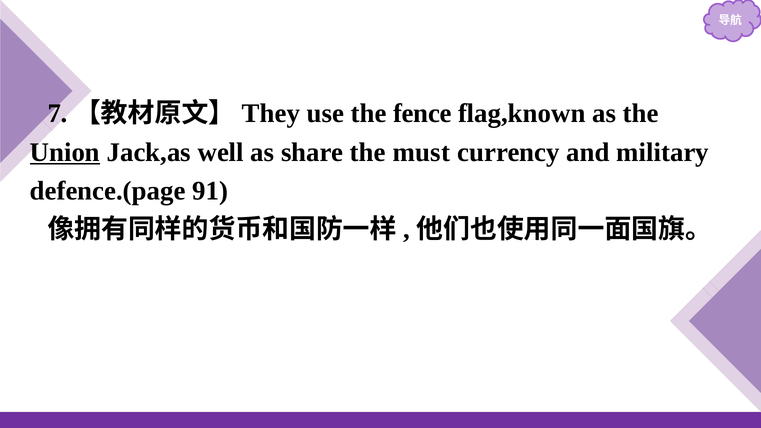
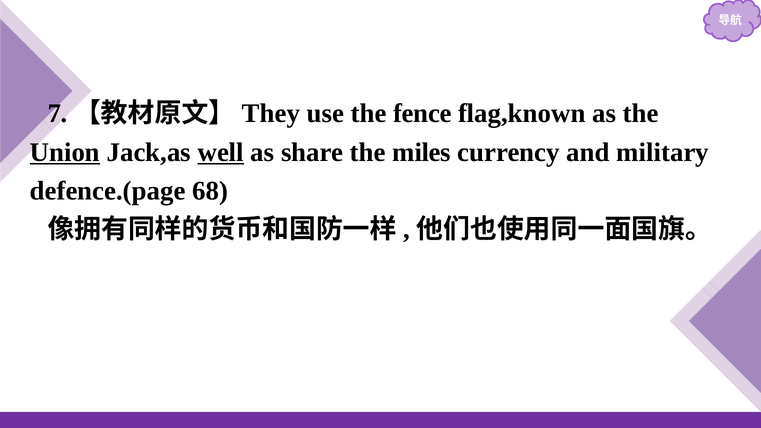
well underline: none -> present
must: must -> miles
91: 91 -> 68
